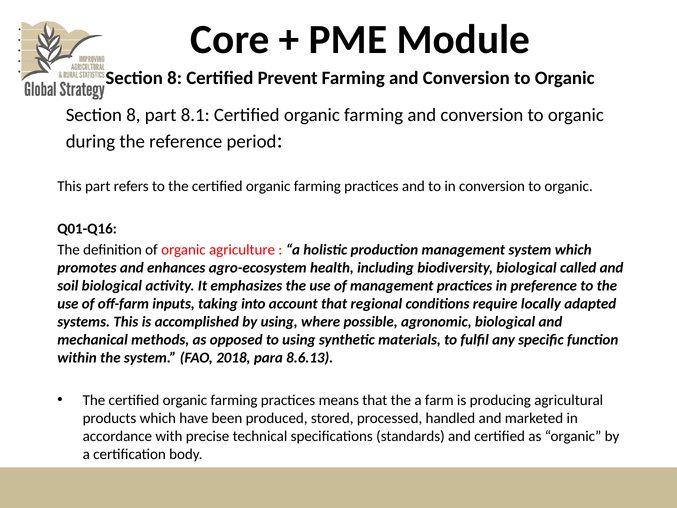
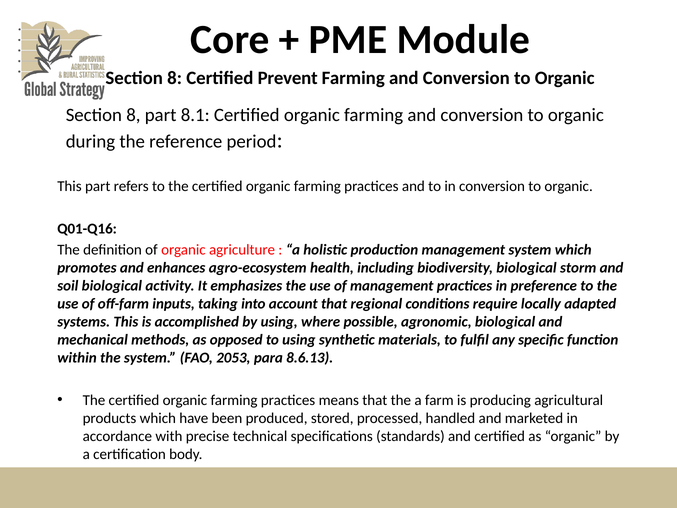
called: called -> storm
2018: 2018 -> 2053
